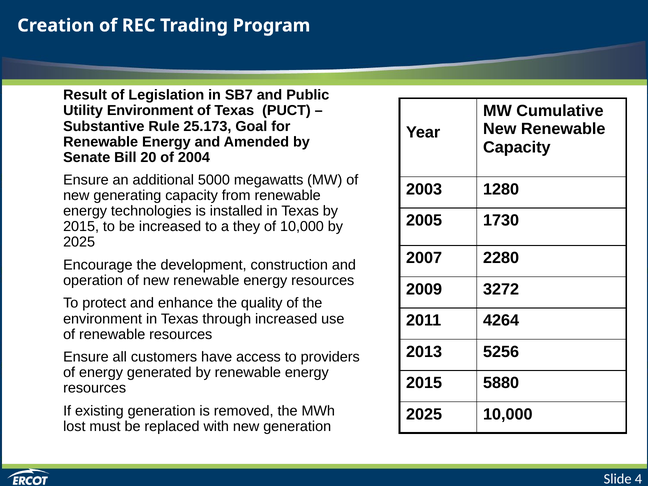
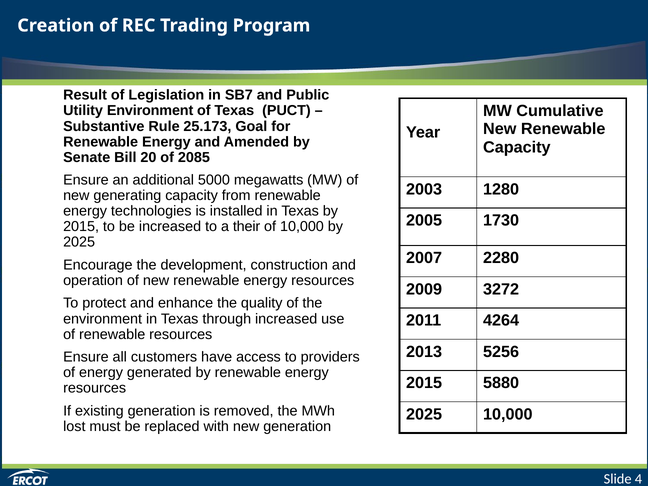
2004: 2004 -> 2085
they: they -> their
